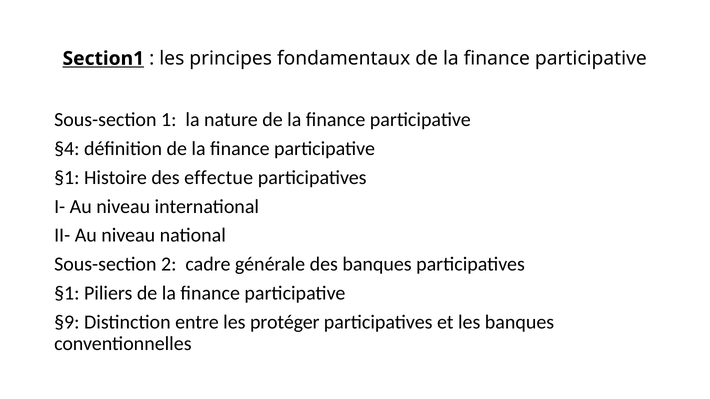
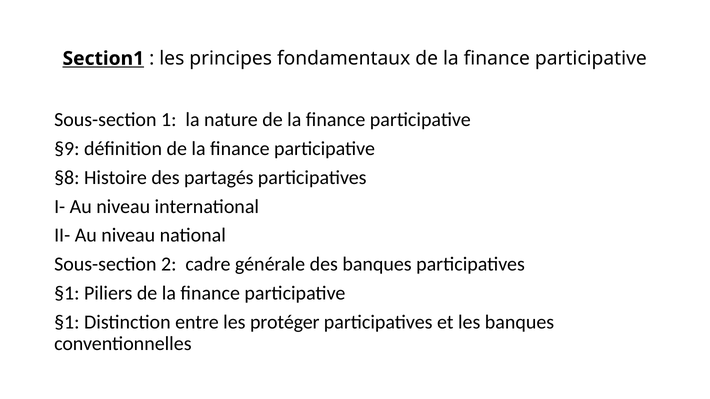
§4: §4 -> §9
§1 at (67, 178): §1 -> §8
effectue: effectue -> partagés
§9 at (67, 323): §9 -> §1
